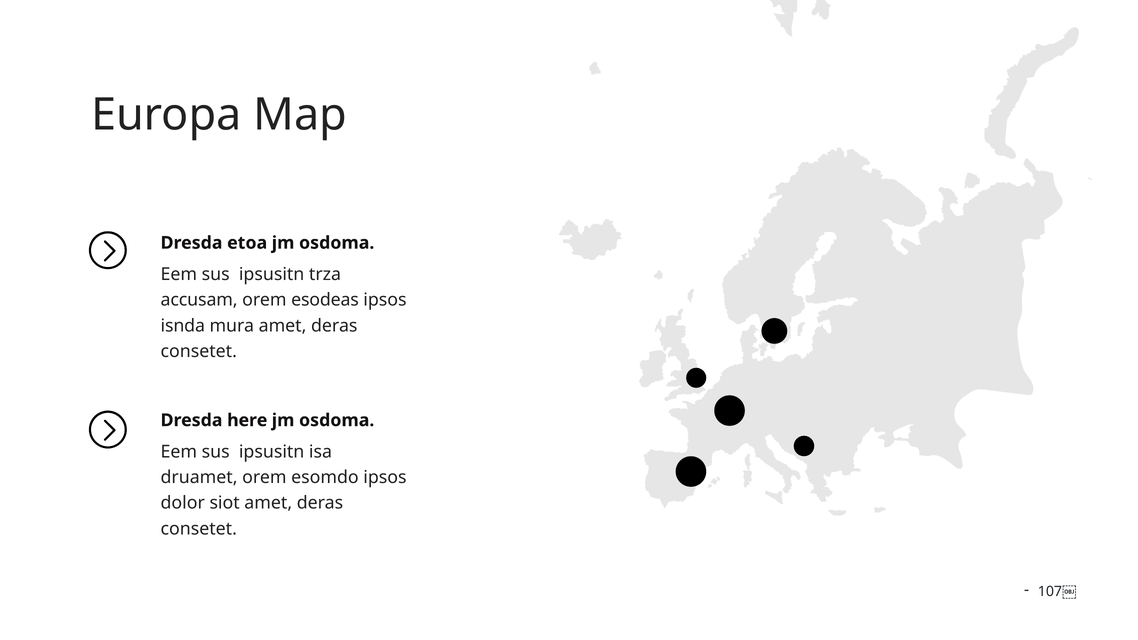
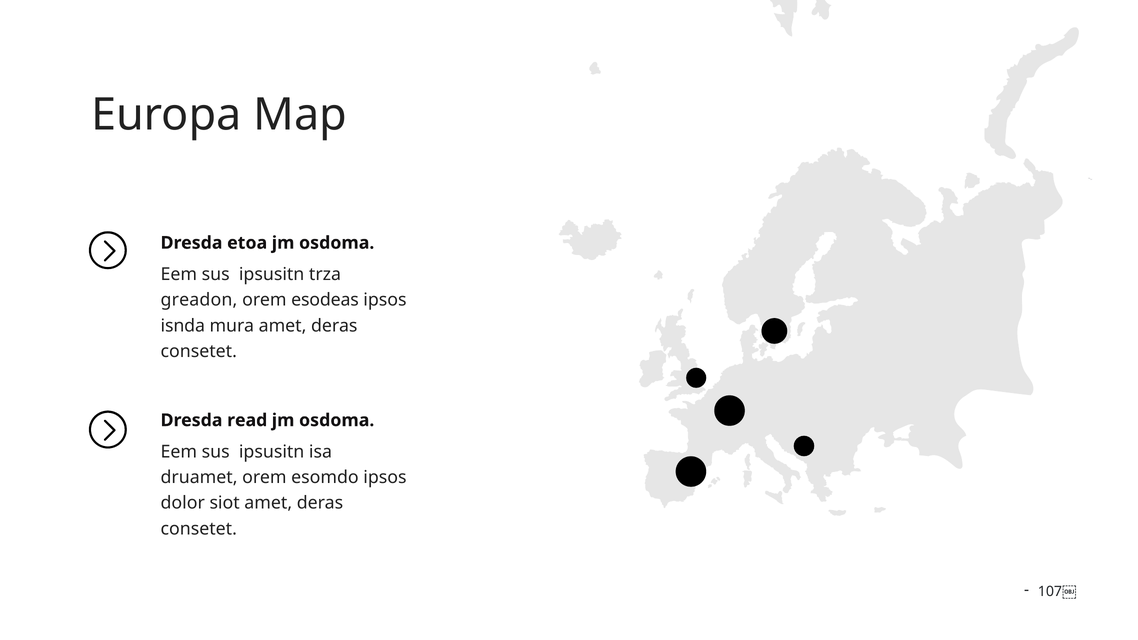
accusam: accusam -> greadon
here: here -> read
